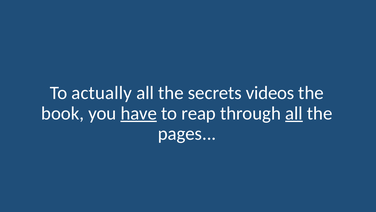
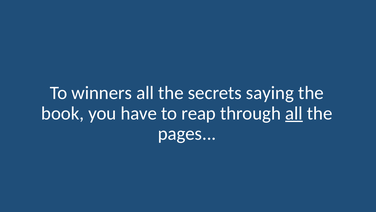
actually: actually -> winners
videos: videos -> saying
have underline: present -> none
